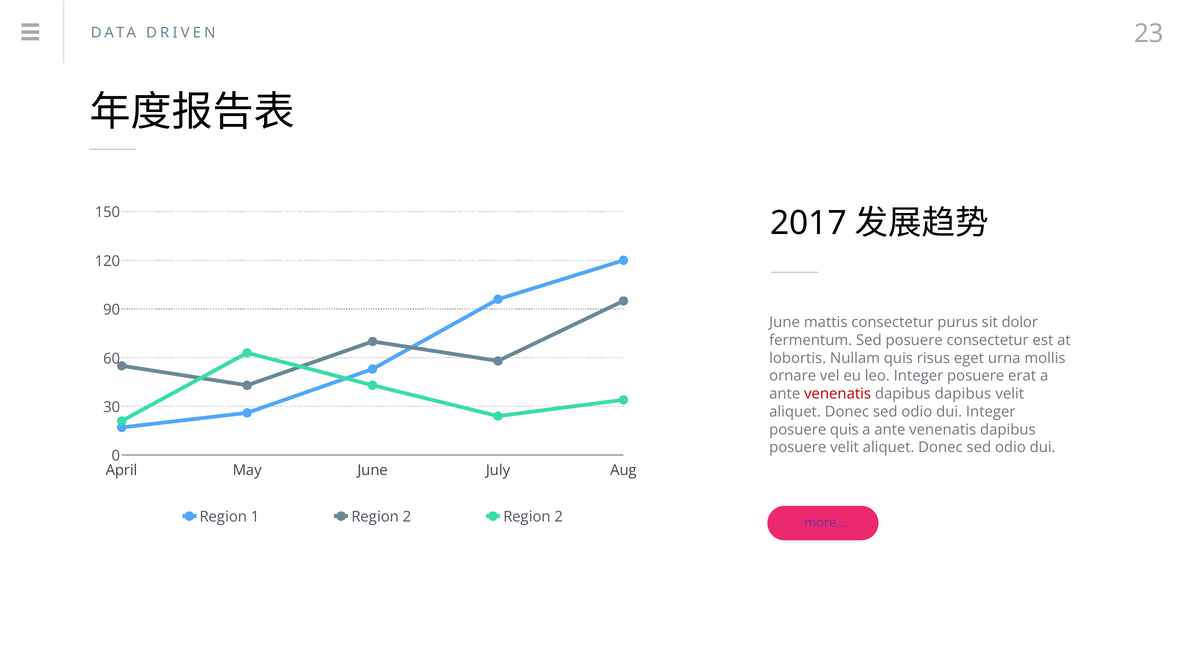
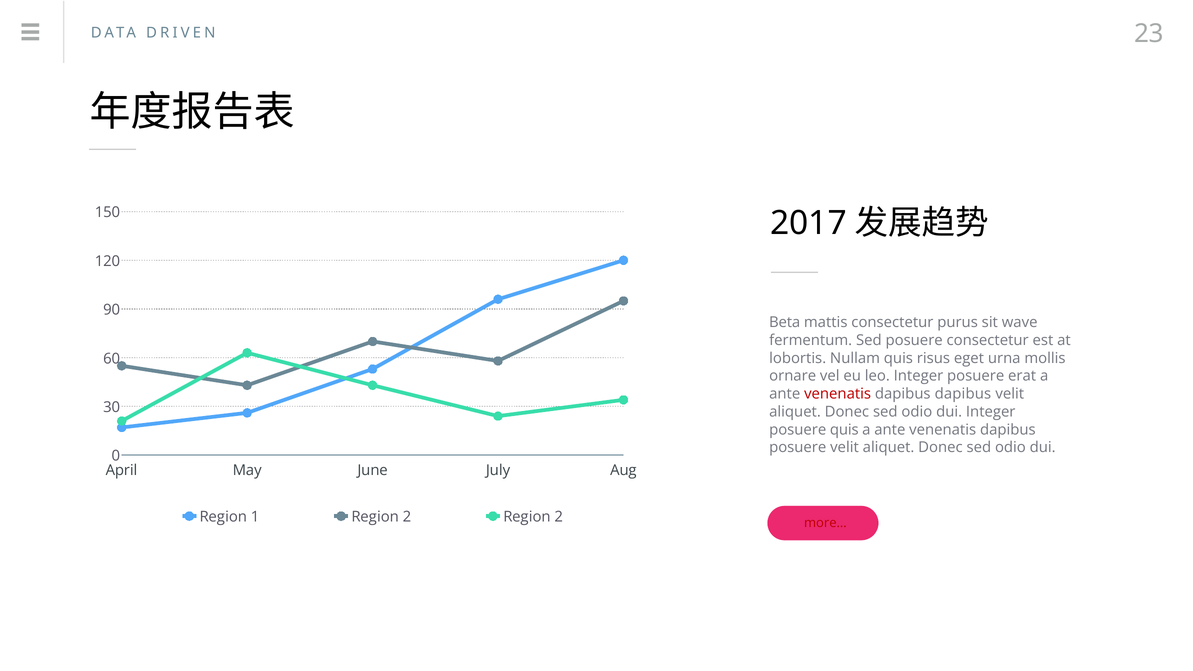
June at (785, 322): June -> Beta
dolor: dolor -> wave
more… colour: purple -> red
